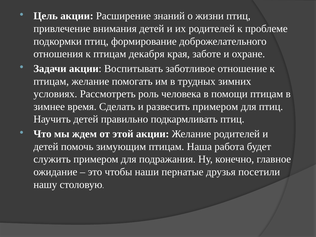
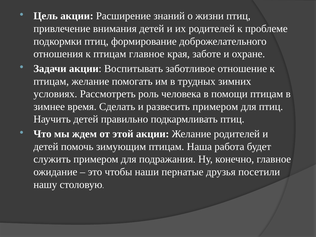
птицам декабря: декабря -> главное
